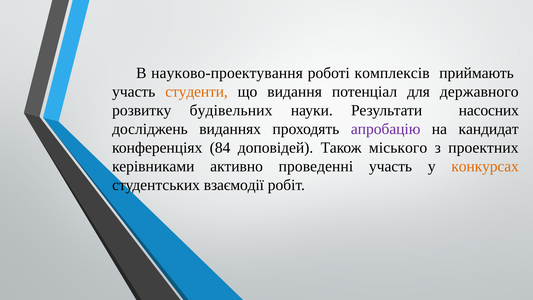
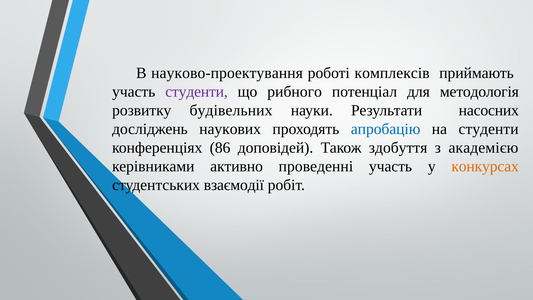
студенти at (197, 92) colour: orange -> purple
видання: видання -> рибного
державного: державного -> методологія
виданнях: виданнях -> наукових
апробацію colour: purple -> blue
на кандидат: кандидат -> студенти
84: 84 -> 86
міського: міського -> здобуття
проектних: проектних -> академією
